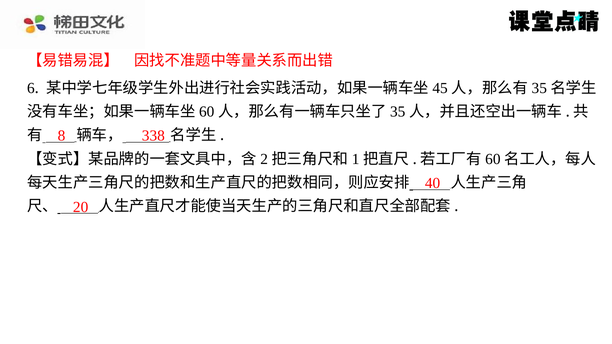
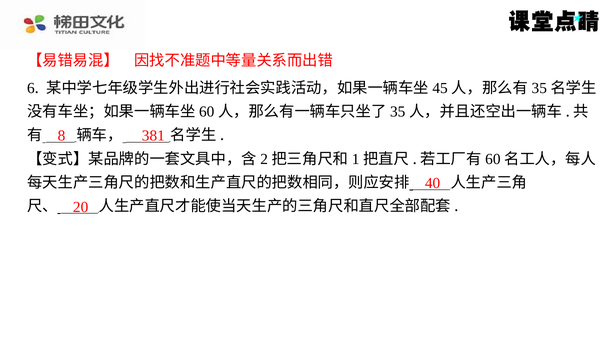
338: 338 -> 381
